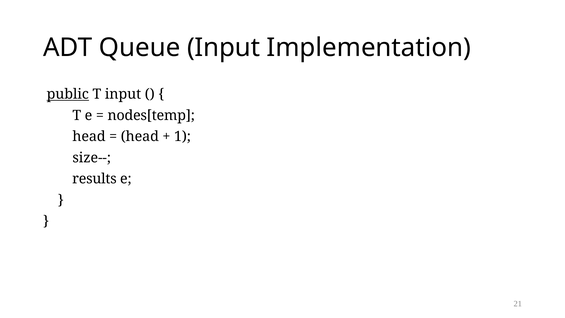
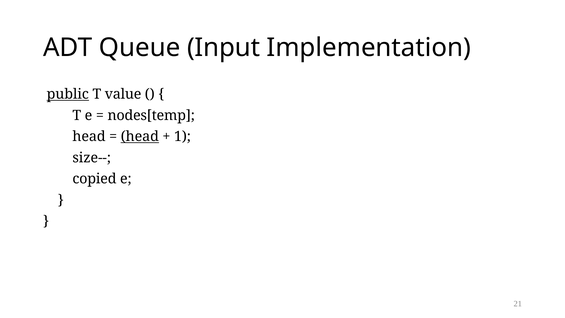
T input: input -> value
head at (140, 137) underline: none -> present
results: results -> copied
